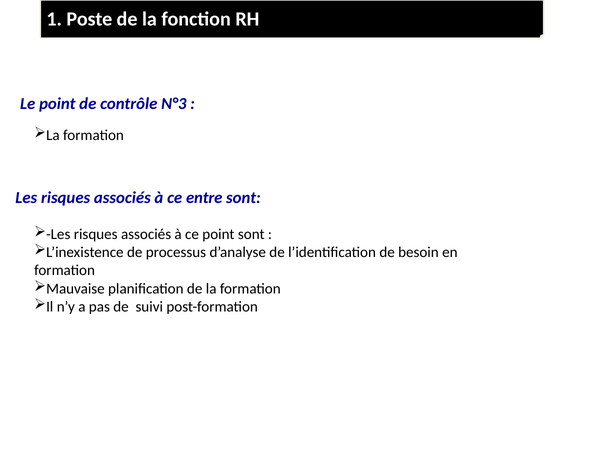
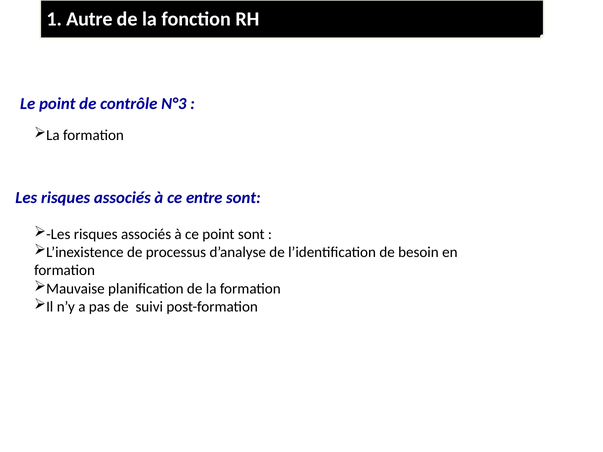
Poste: Poste -> Autre
